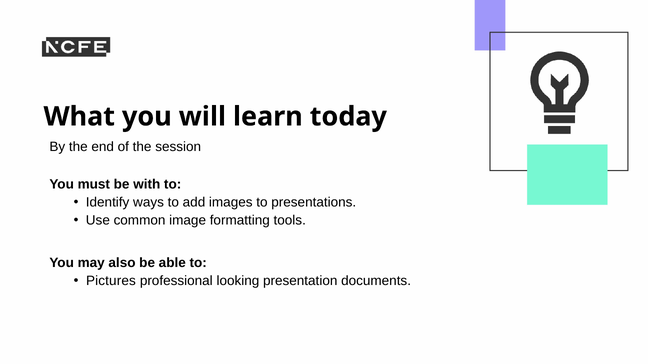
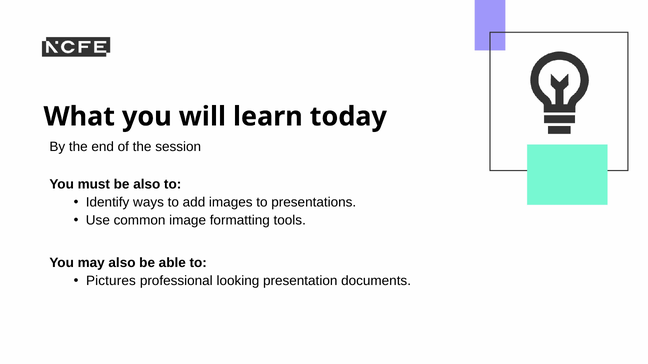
be with: with -> also
